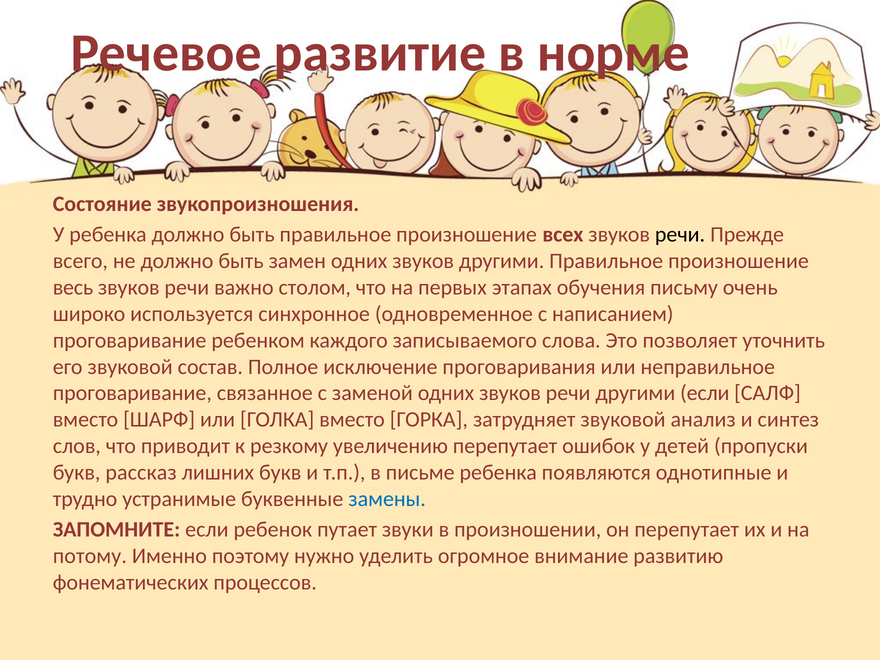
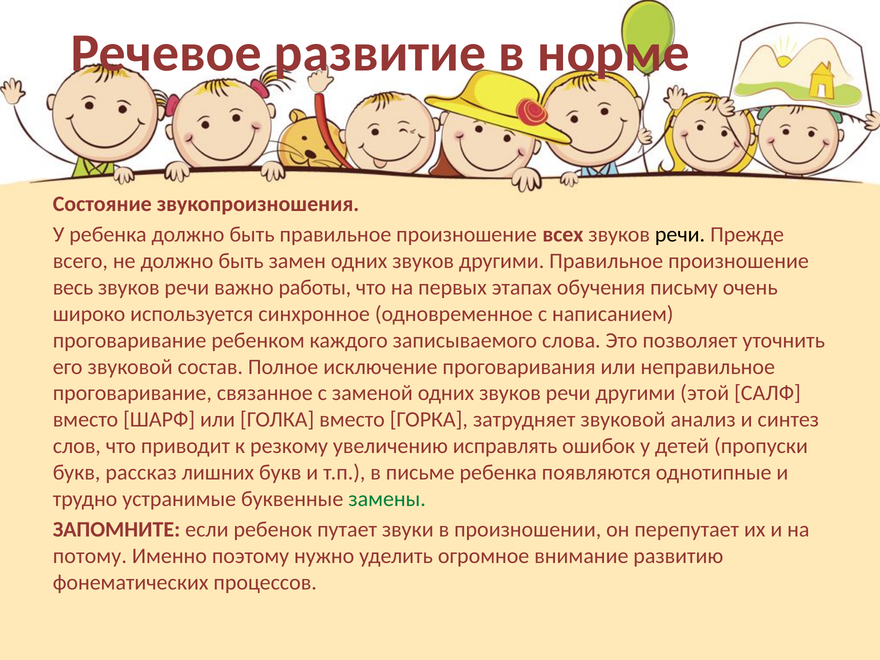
столом: столом -> работы
другими если: если -> этой
увеличению перепутает: перепутает -> исправлять
замены colour: blue -> green
